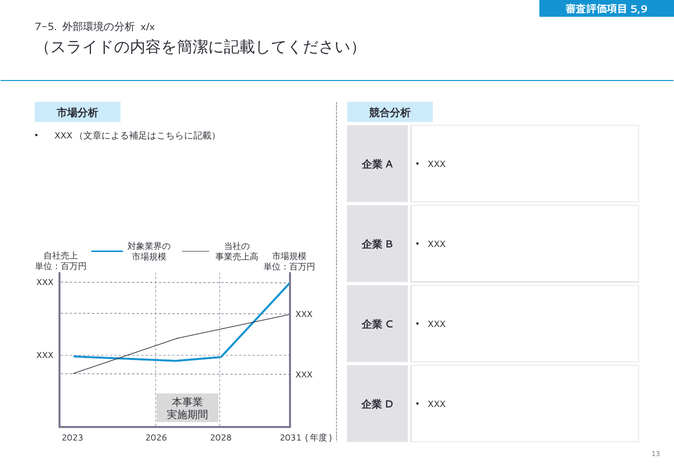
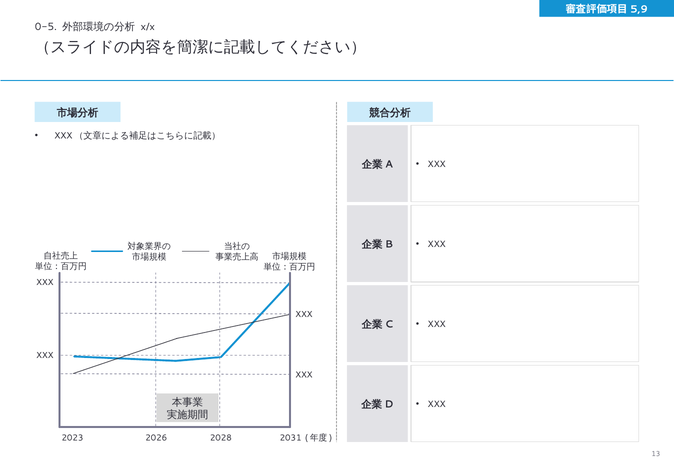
7-5: 7-5 -> 0-5
